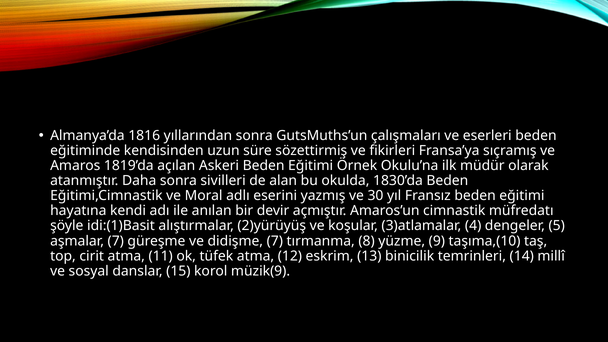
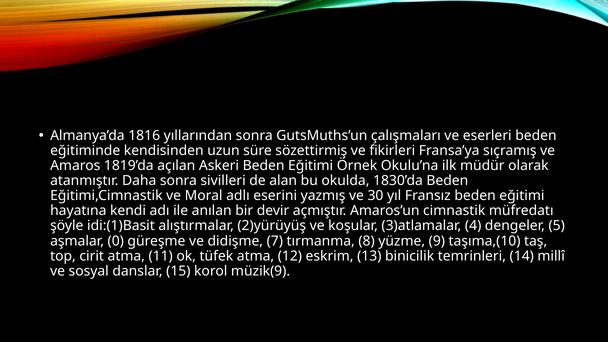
aşmalar 7: 7 -> 0
